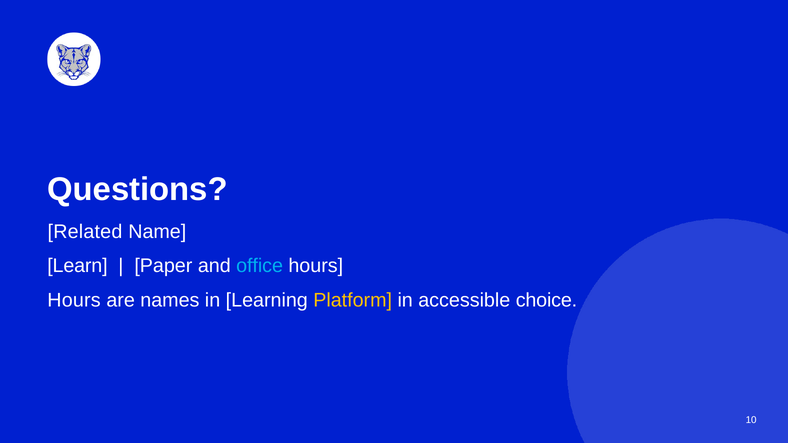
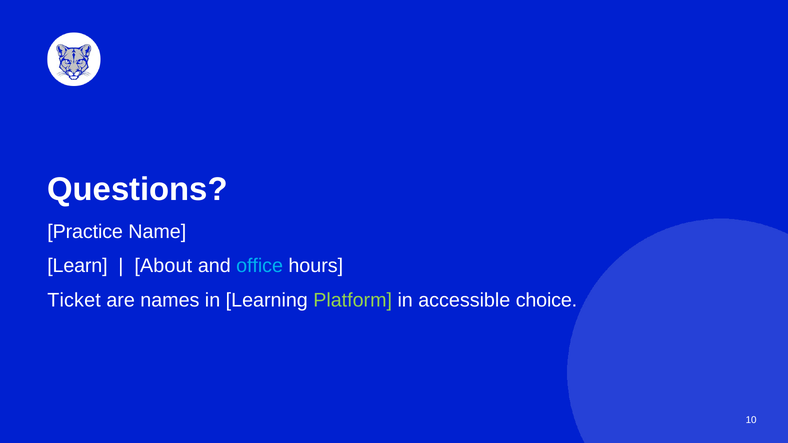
Related: Related -> Practice
Paper: Paper -> About
Hours at (74, 300): Hours -> Ticket
Platform colour: yellow -> light green
